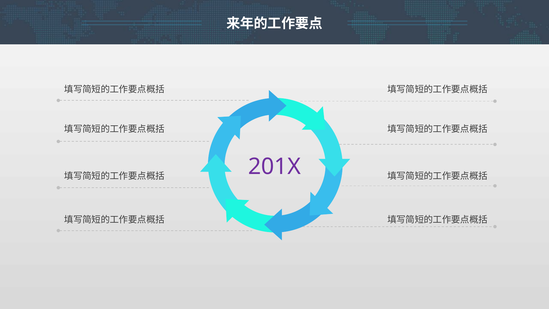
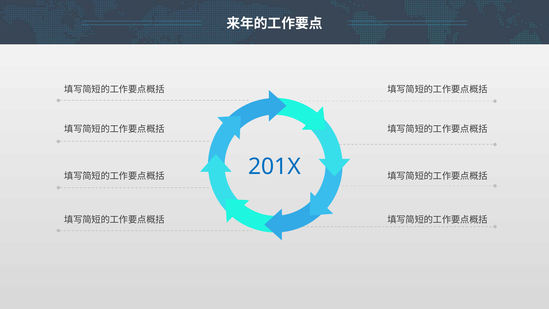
201X colour: purple -> blue
